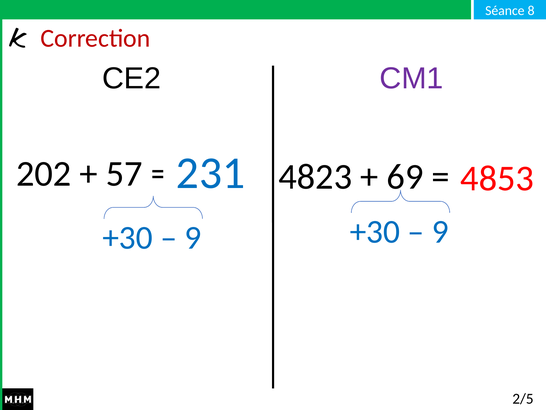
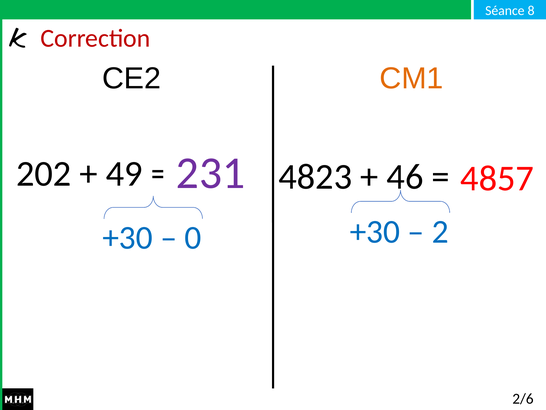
CM1 colour: purple -> orange
57: 57 -> 49
231 colour: blue -> purple
69: 69 -> 46
4853: 4853 -> 4857
9 at (440, 232): 9 -> 2
9 at (193, 238): 9 -> 0
2/5: 2/5 -> 2/6
